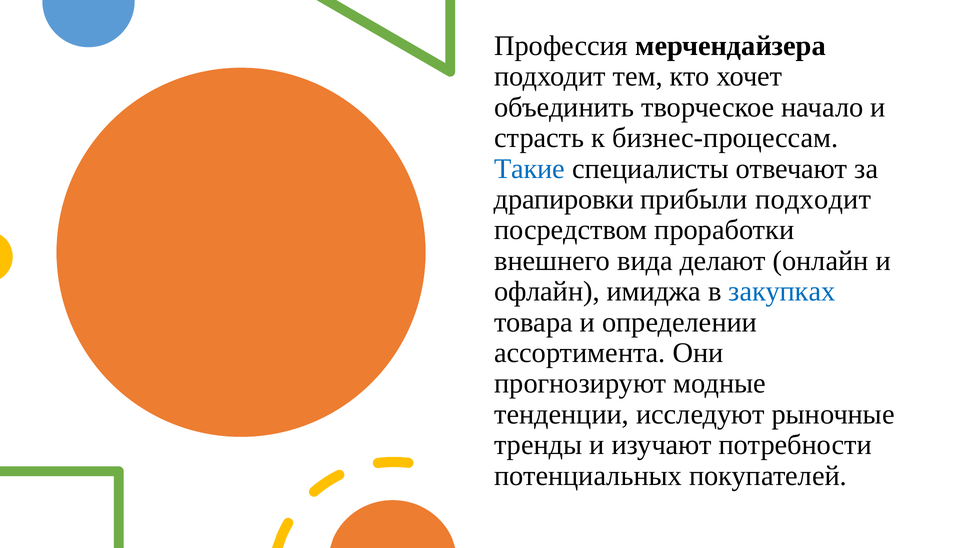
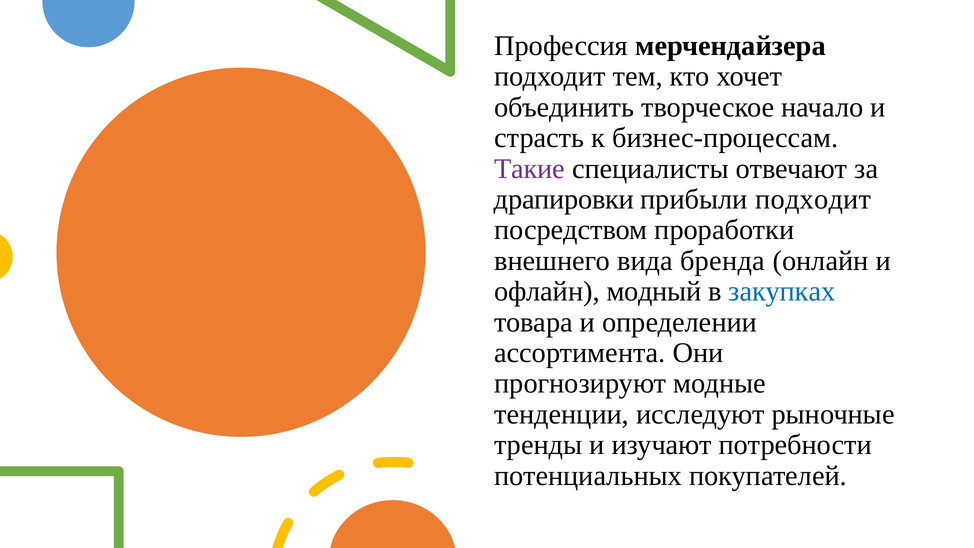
Такие colour: blue -> purple
делают: делают -> бренда
имиджа: имиджа -> модный
